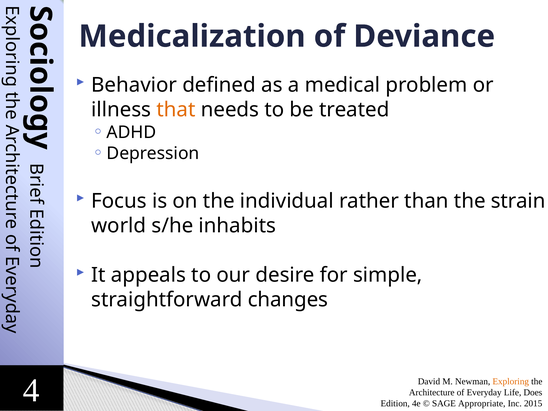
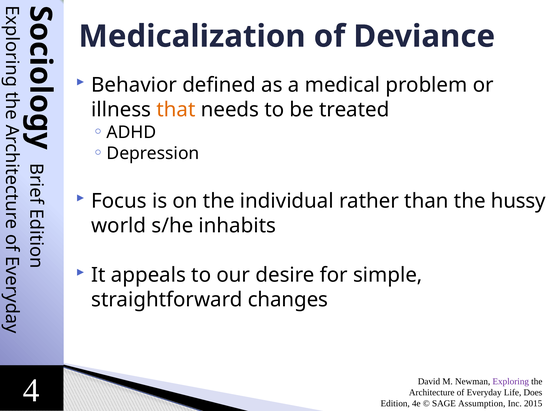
strain: strain -> hussy
Exploring colour: orange -> purple
Appropriate: Appropriate -> Assumption
